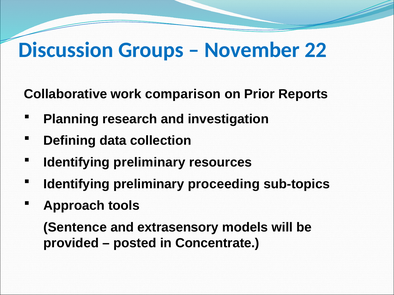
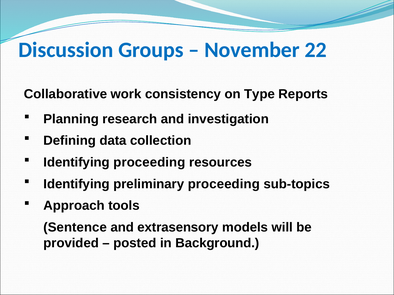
comparison: comparison -> consistency
Prior: Prior -> Type
preliminary at (149, 163): preliminary -> proceeding
Concentrate: Concentrate -> Background
